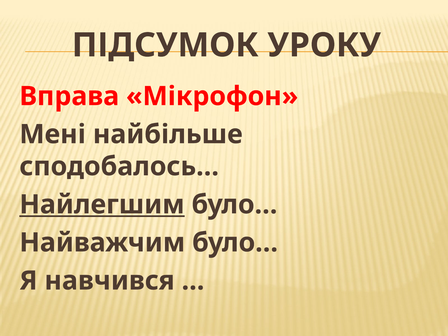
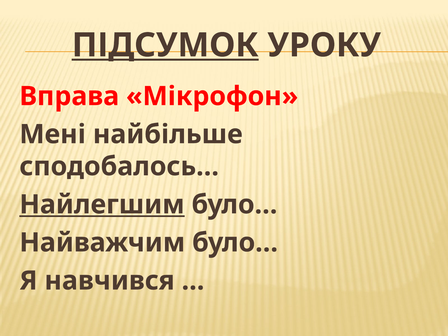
ПІДСУМОК underline: none -> present
